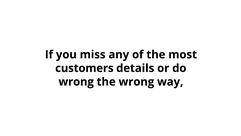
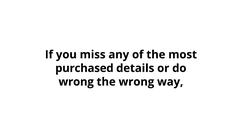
customers: customers -> purchased
